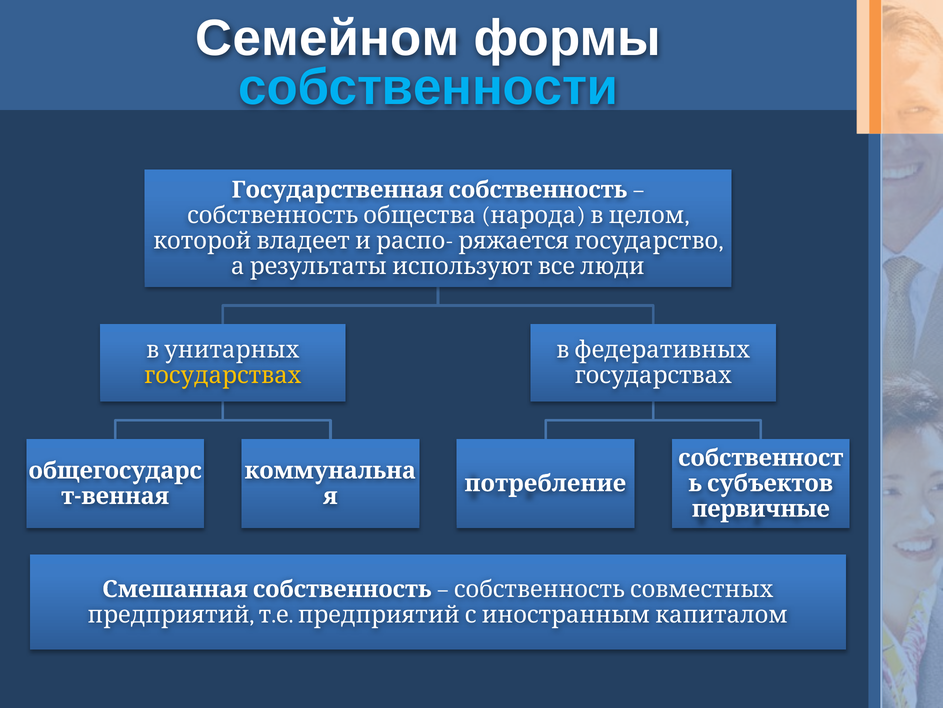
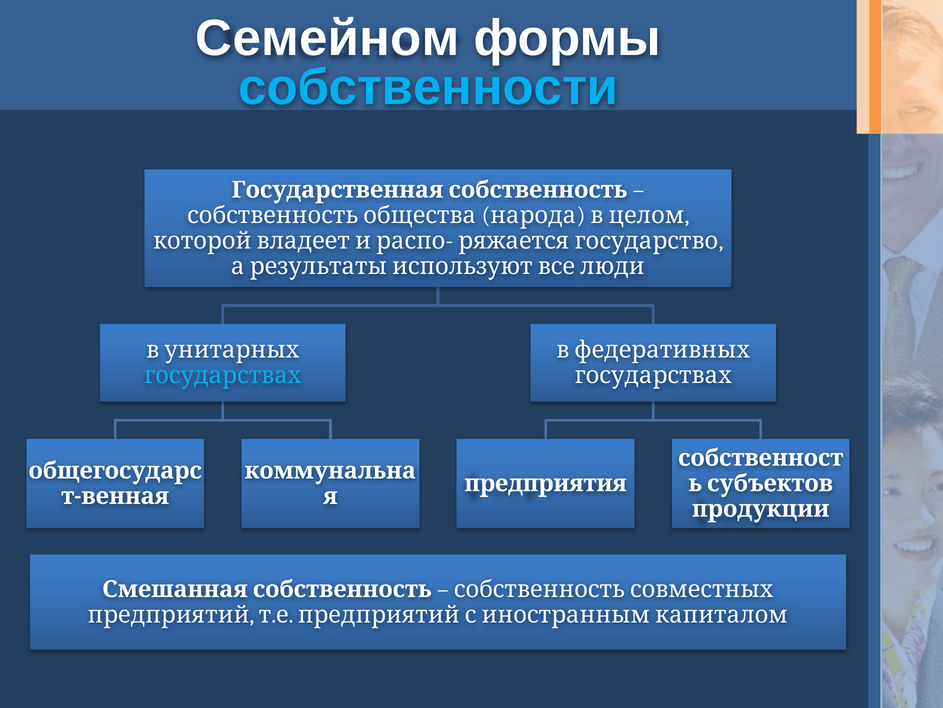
государствах at (223, 375) colour: yellow -> light blue
потребление: потребление -> предприятия
первичные: первичные -> продукции
